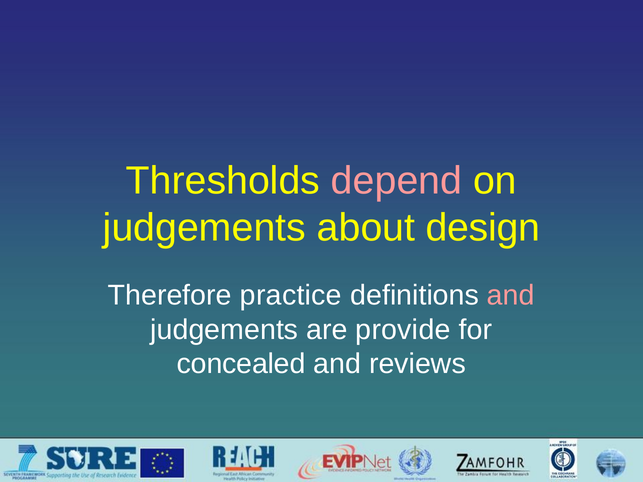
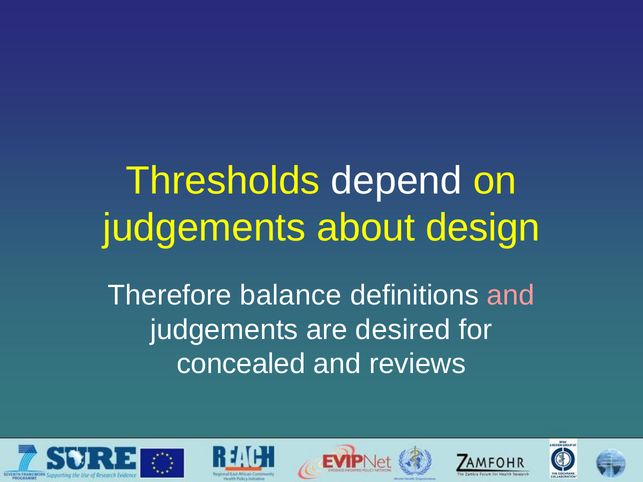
depend colour: pink -> white
practice: practice -> balance
provide: provide -> desired
